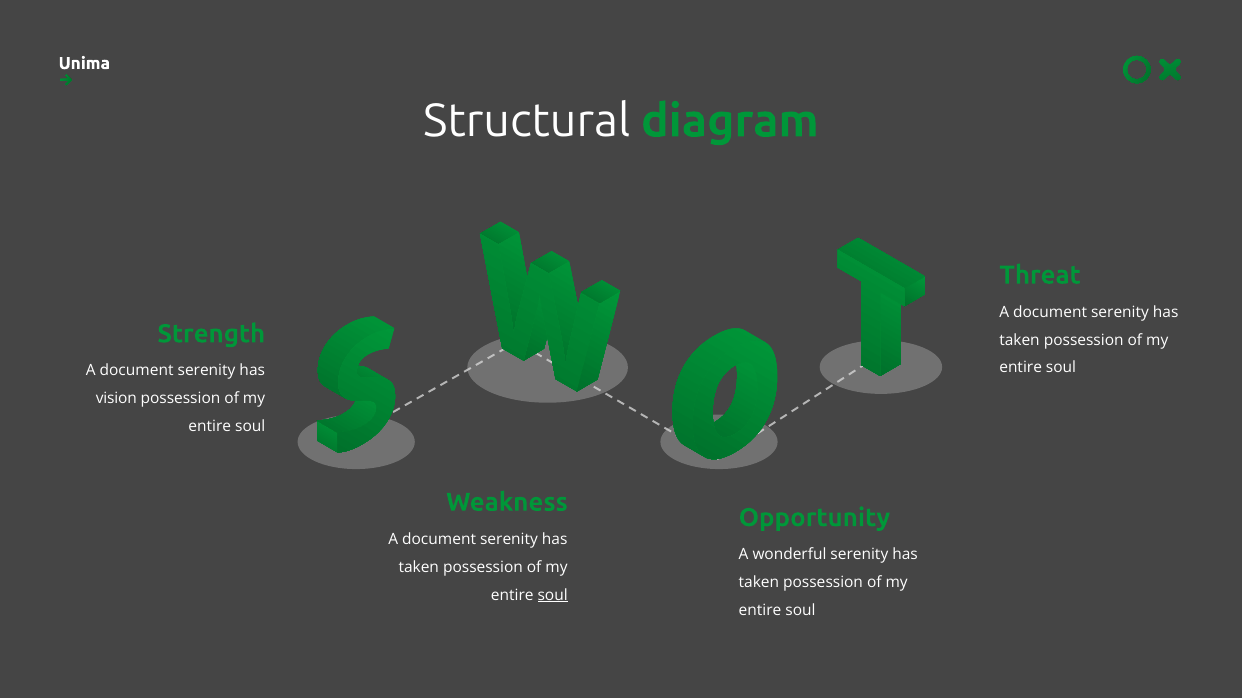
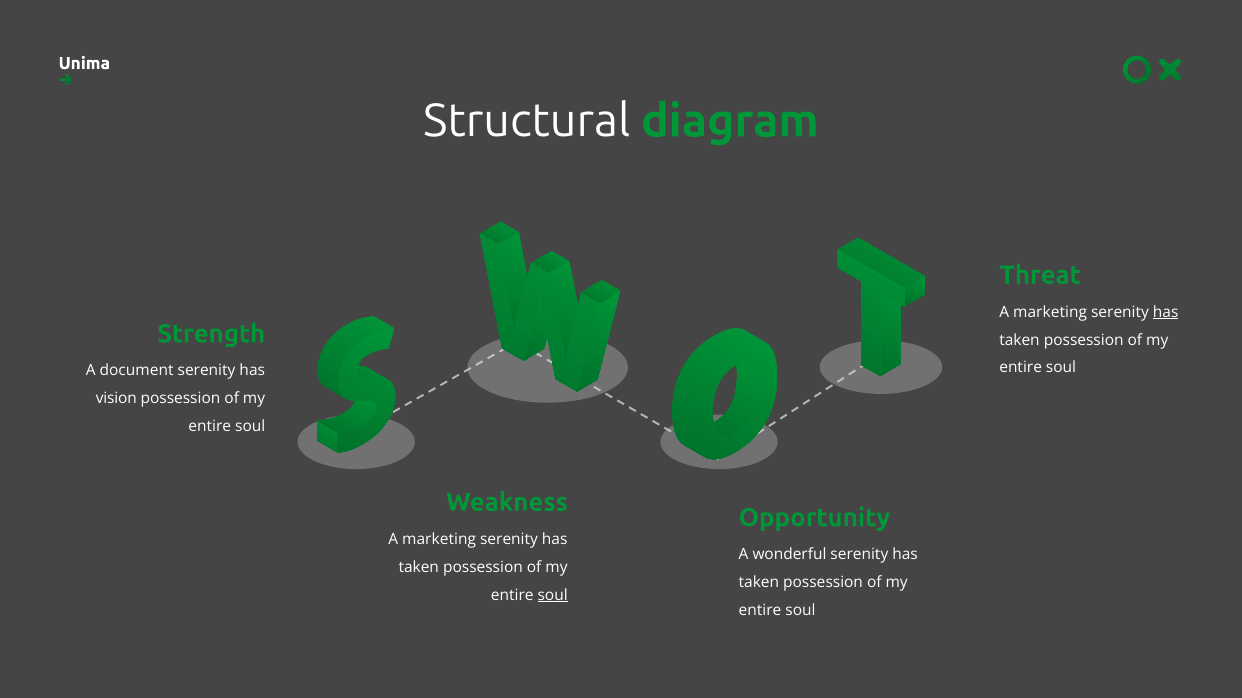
document at (1050, 312): document -> marketing
has at (1166, 312) underline: none -> present
document at (439, 540): document -> marketing
